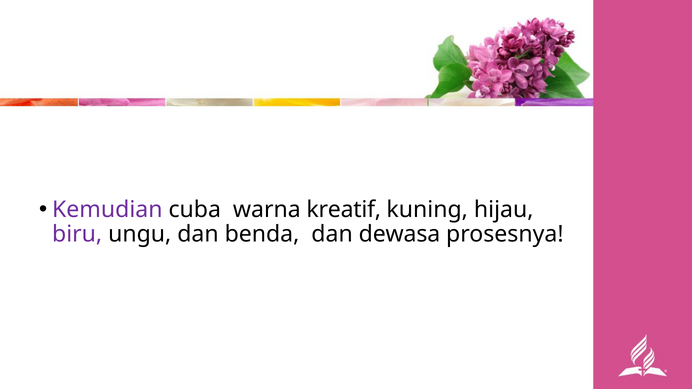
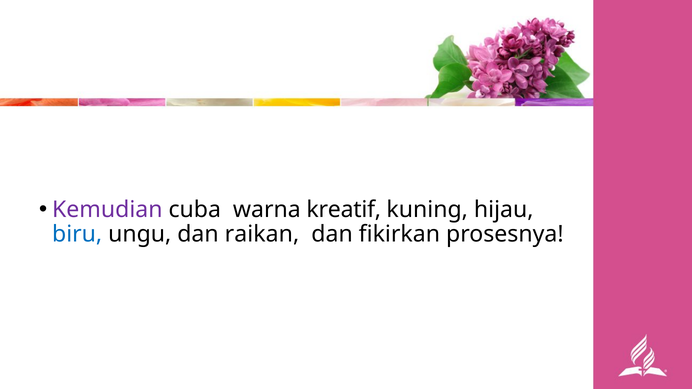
biru colour: purple -> blue
benda: benda -> raikan
dewasa: dewasa -> fikirkan
